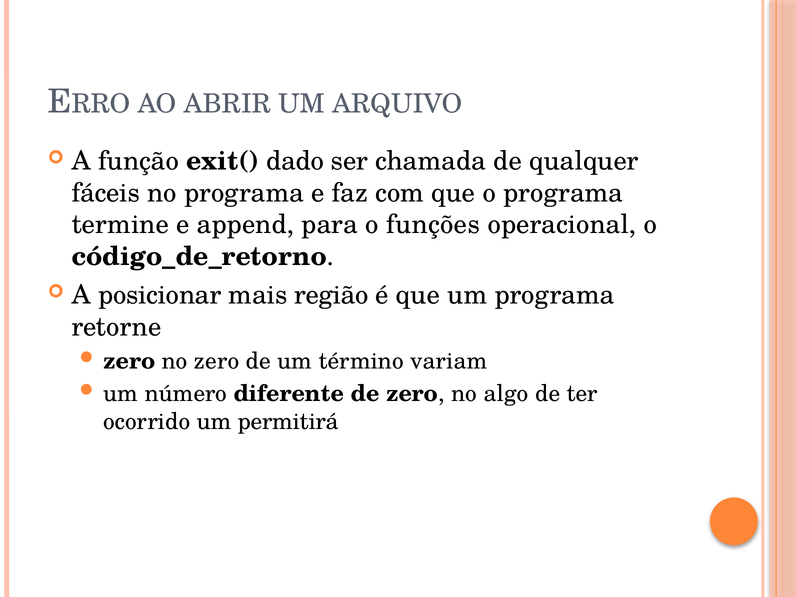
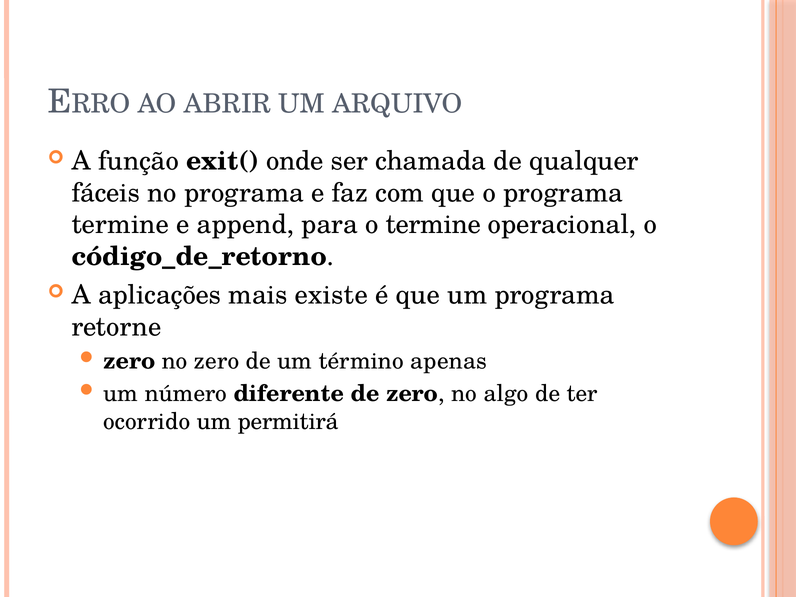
dado: dado -> onde
o funções: funções -> termine
posicionar: posicionar -> aplicações
região: região -> existe
variam: variam -> apenas
